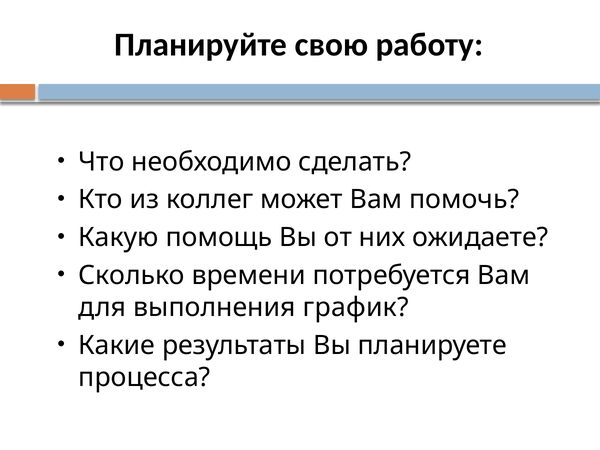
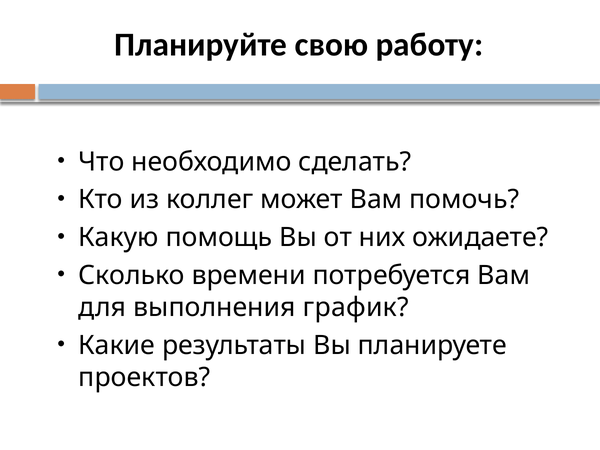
процесса: процесса -> проектов
